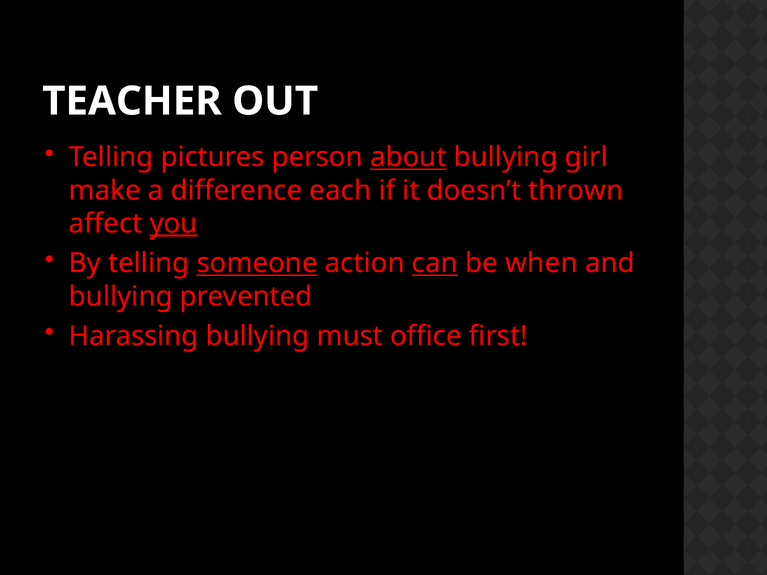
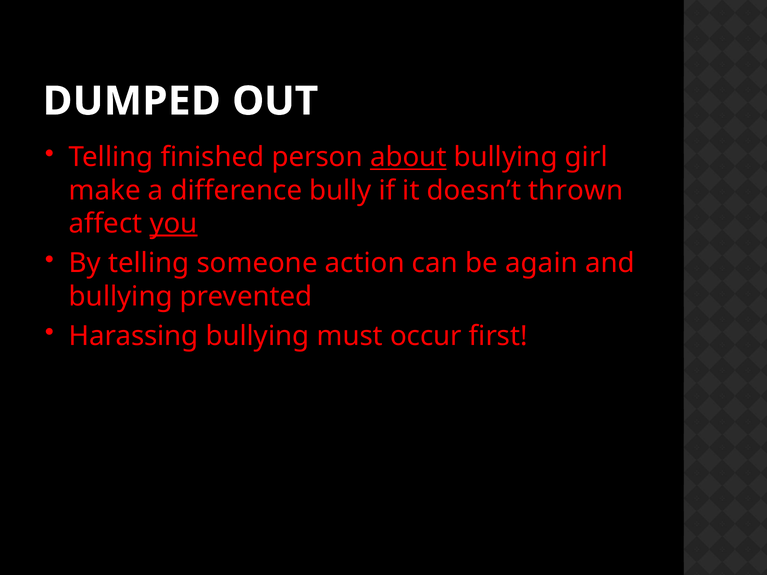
TEACHER: TEACHER -> DUMPED
pictures: pictures -> finished
each: each -> bully
someone underline: present -> none
can underline: present -> none
when: when -> again
office: office -> occur
